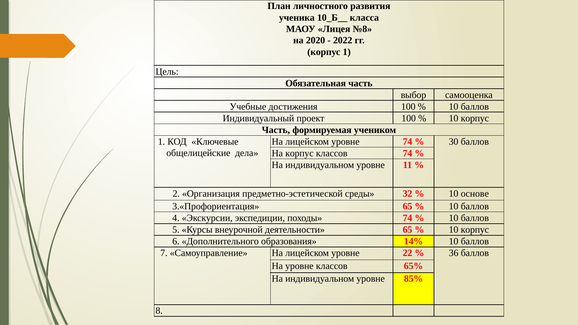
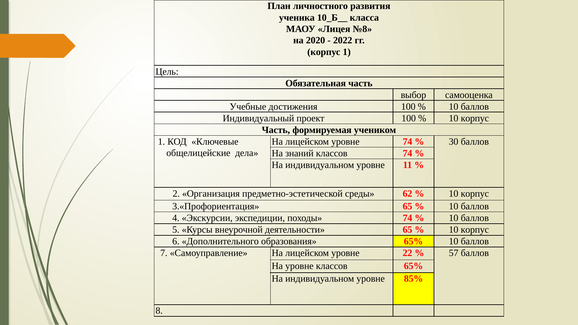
На корпус: корпус -> знаний
32: 32 -> 62
основе at (475, 194): основе -> корпус
образования 14%: 14% -> 65%
36: 36 -> 57
